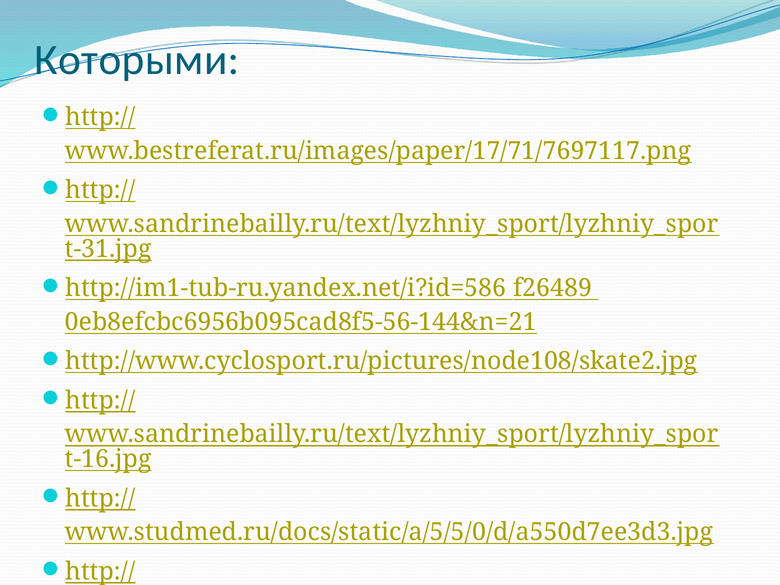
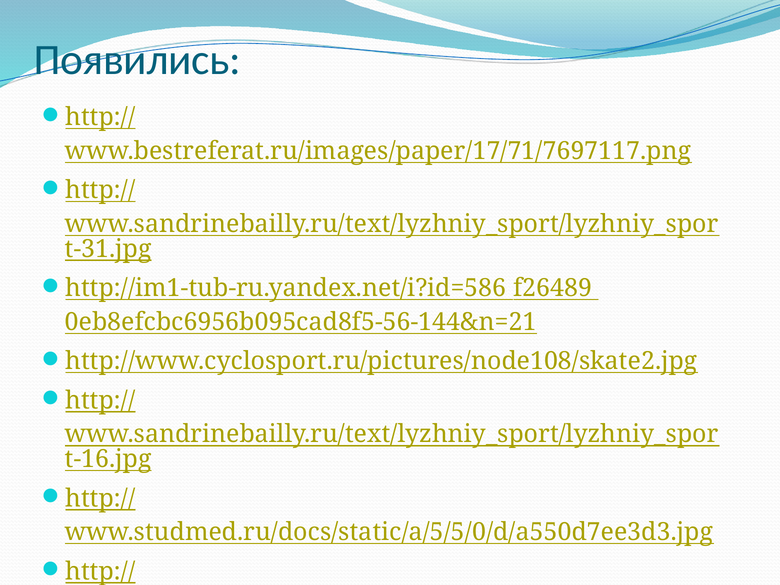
Которыми: Которыми -> Появились
